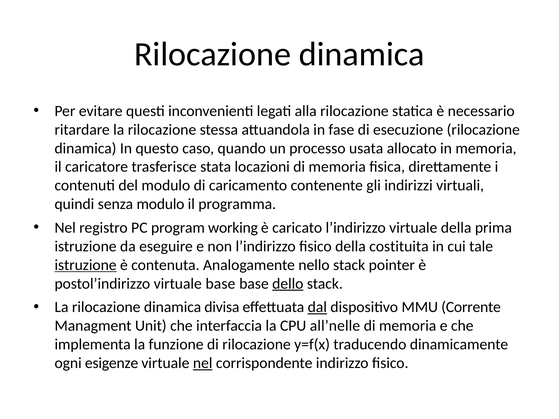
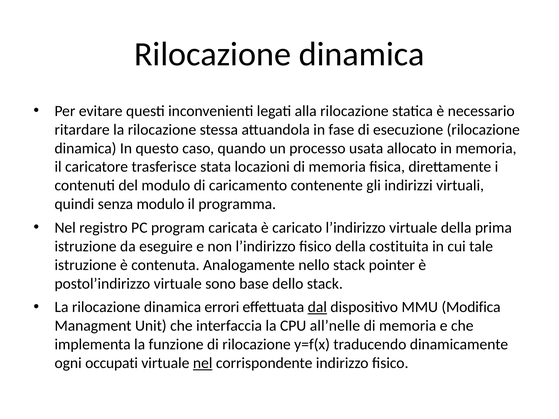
working: working -> caricata
istruzione at (86, 265) underline: present -> none
virtuale base: base -> sono
dello underline: present -> none
divisa: divisa -> errori
Corrente: Corrente -> Modifica
esigenze: esigenze -> occupati
